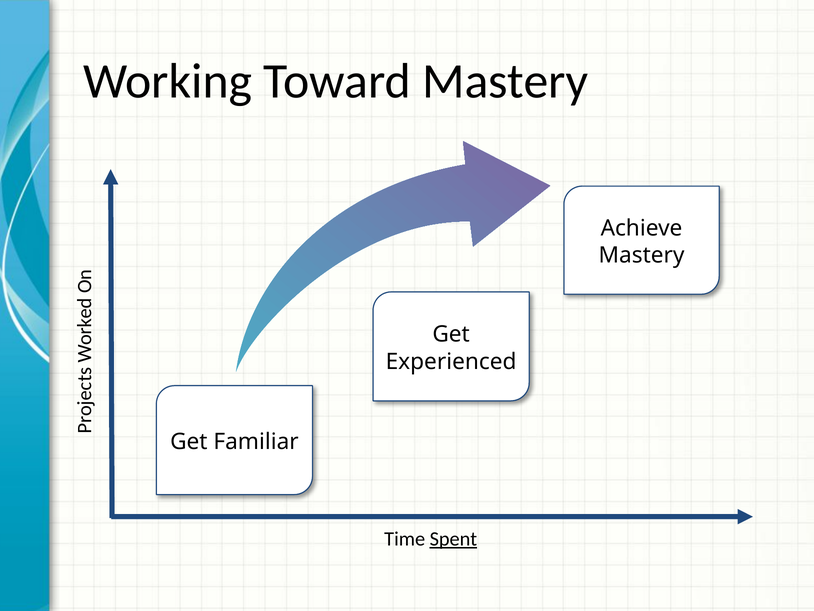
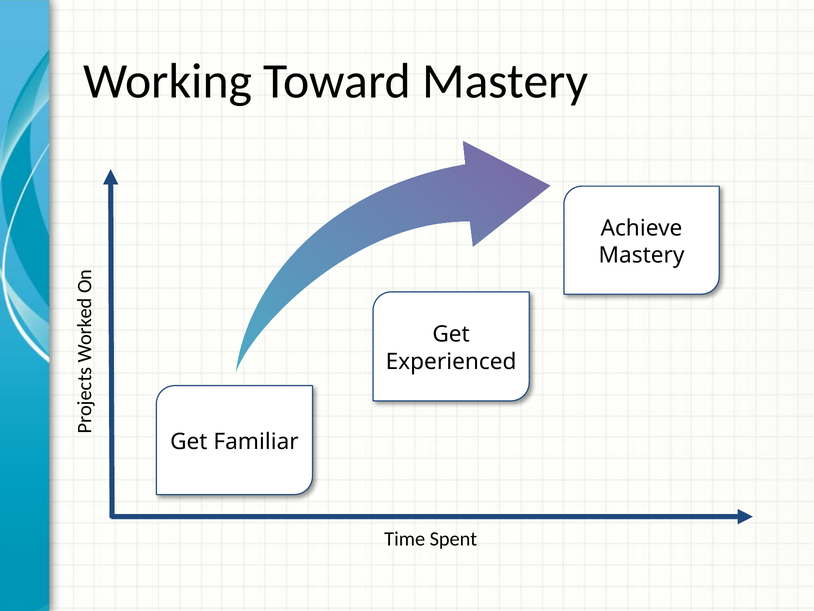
Spent underline: present -> none
